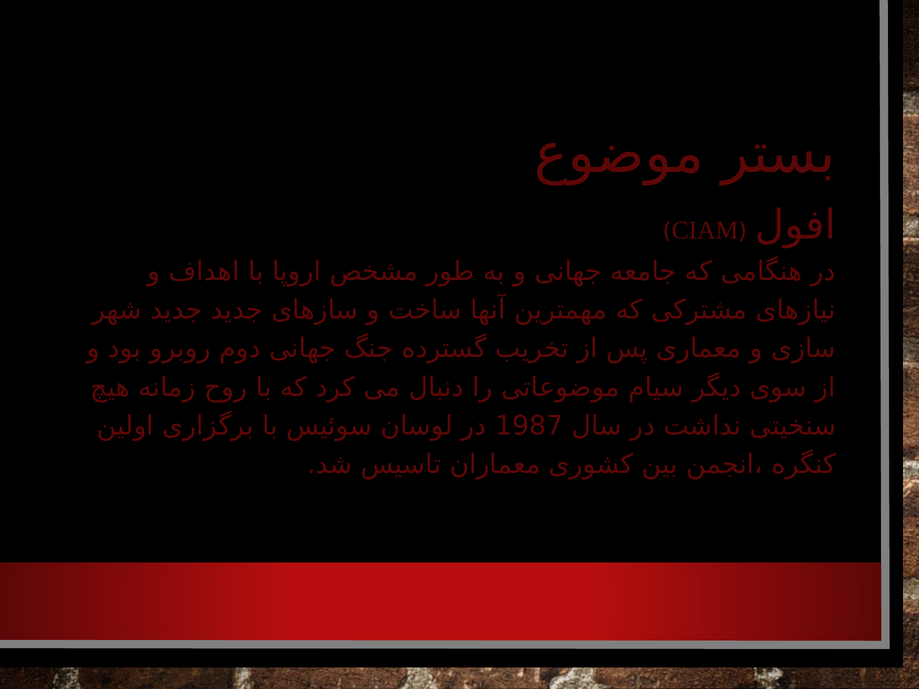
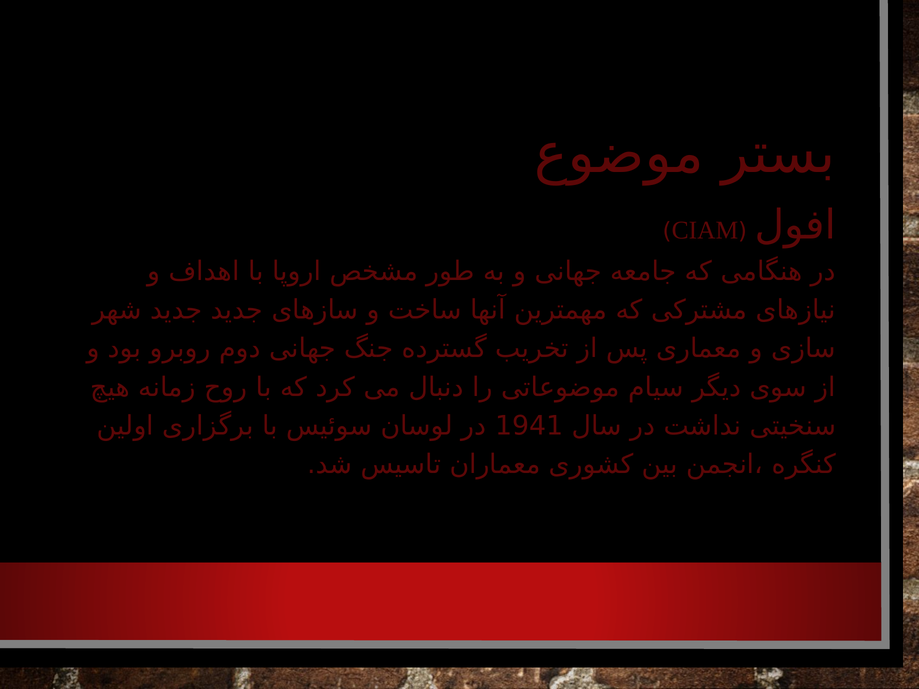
1987: 1987 -> 1941
